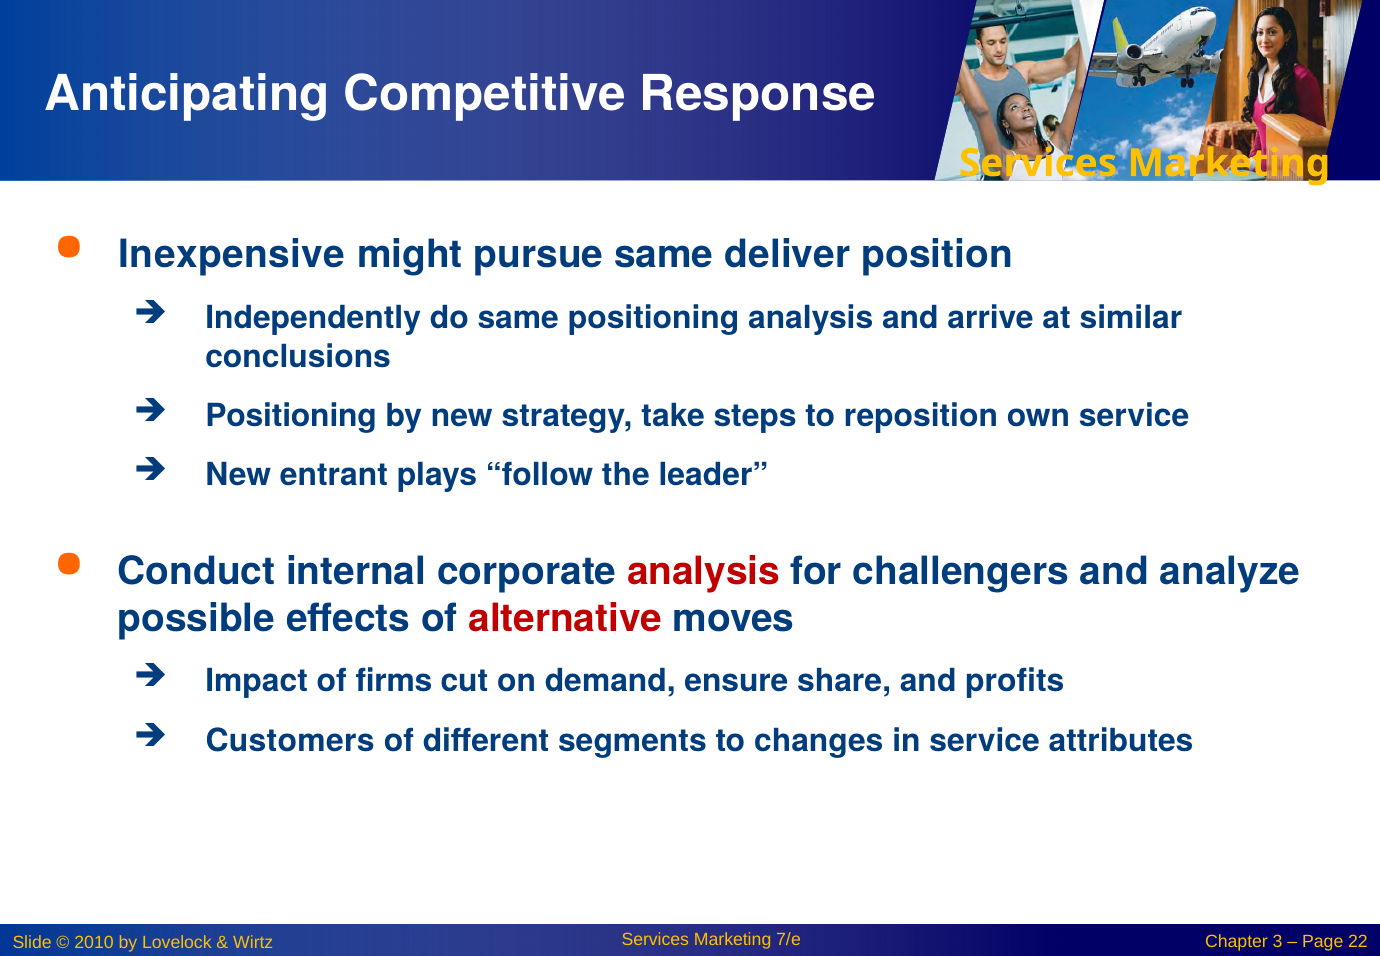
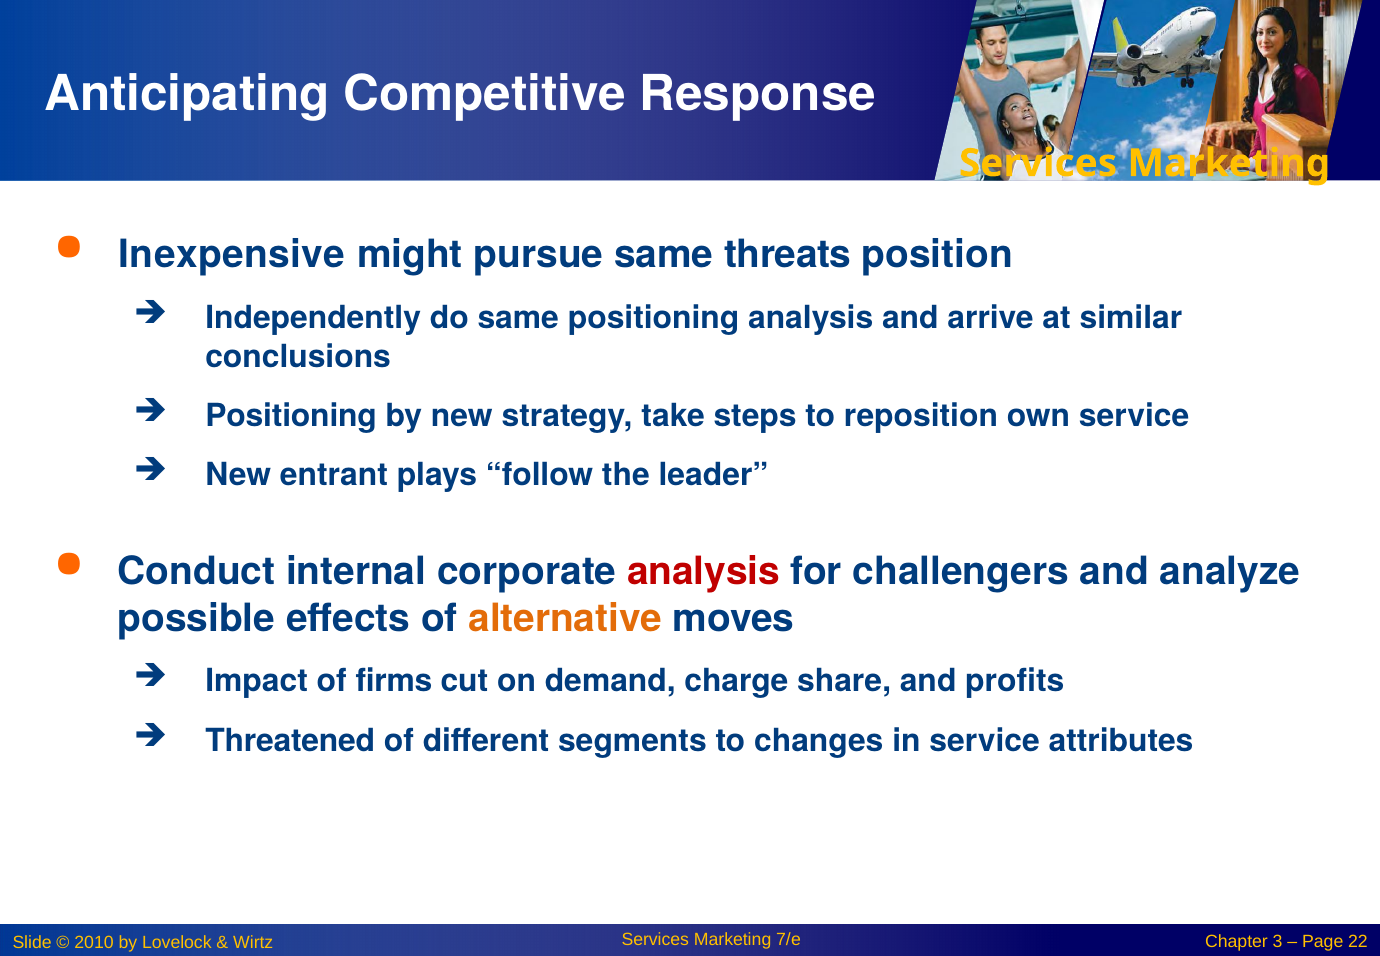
deliver: deliver -> threats
alternative colour: red -> orange
ensure: ensure -> charge
Customers: Customers -> Threatened
